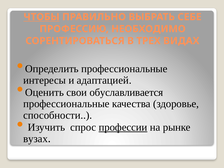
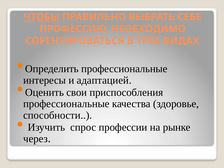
обуславливается: обуславливается -> приспособления
профессии underline: present -> none
вузах: вузах -> через
